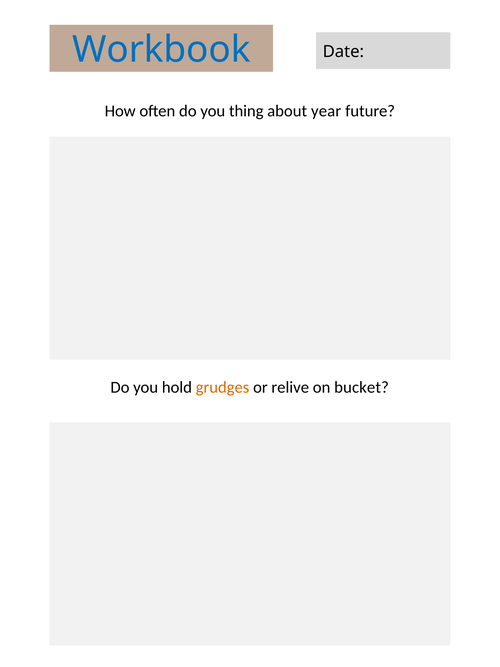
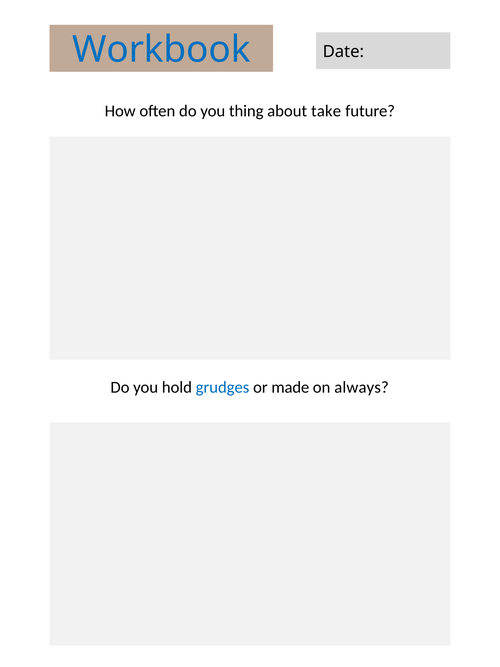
year: year -> take
grudges colour: orange -> blue
relive: relive -> made
bucket: bucket -> always
